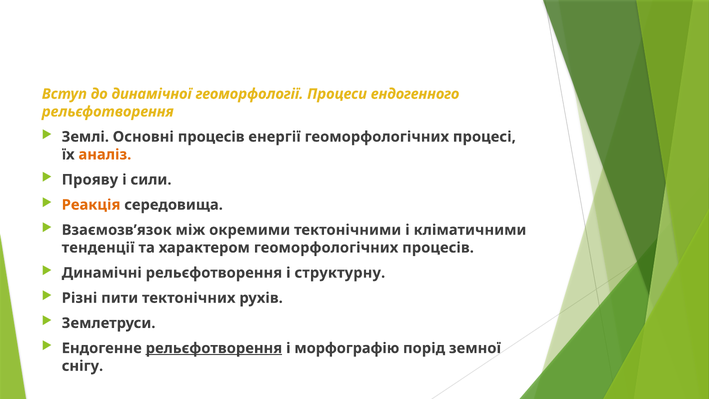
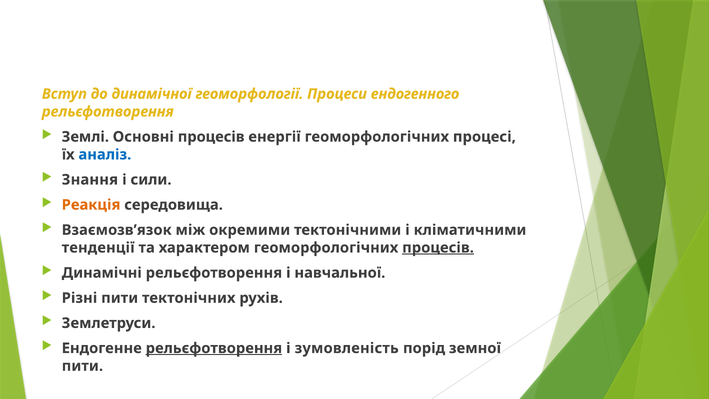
аналіз colour: orange -> blue
Прояву: Прояву -> Знання
процесів at (438, 248) underline: none -> present
структурну: структурну -> навчальної
морфографію: морфографію -> зумовленість
снігу at (82, 366): снігу -> пити
